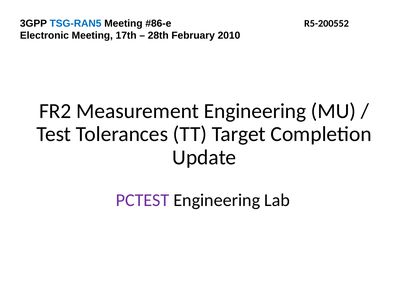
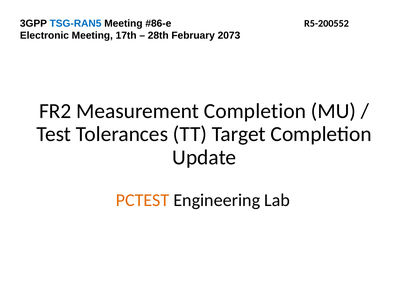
2010: 2010 -> 2073
Measurement Engineering: Engineering -> Completion
PCTEST colour: purple -> orange
